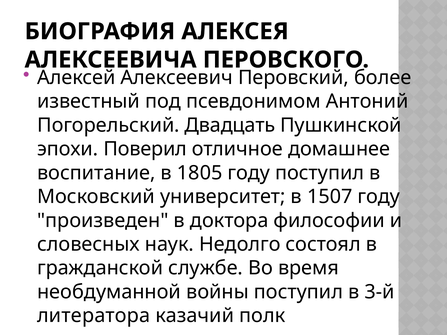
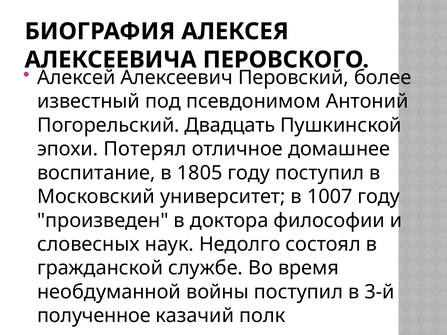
Поверил: Поверил -> Потерял
1507: 1507 -> 1007
литератора: литератора -> полученное
